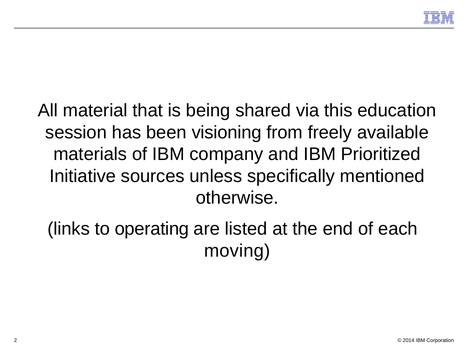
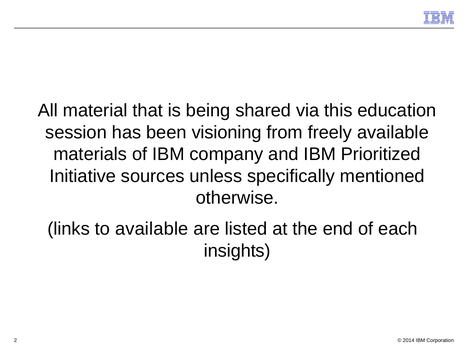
to operating: operating -> available
moving: moving -> insights
